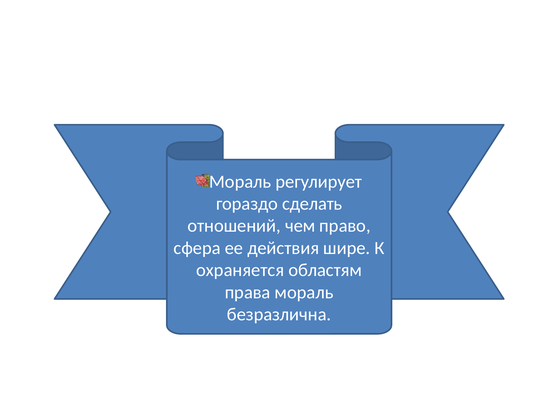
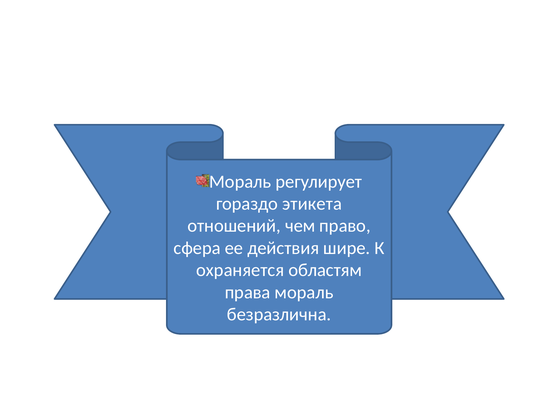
сделать: сделать -> этикета
